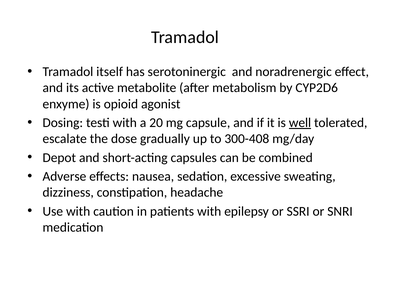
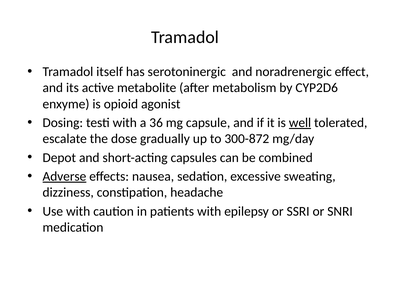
20: 20 -> 36
300-408: 300-408 -> 300-872
Adverse underline: none -> present
